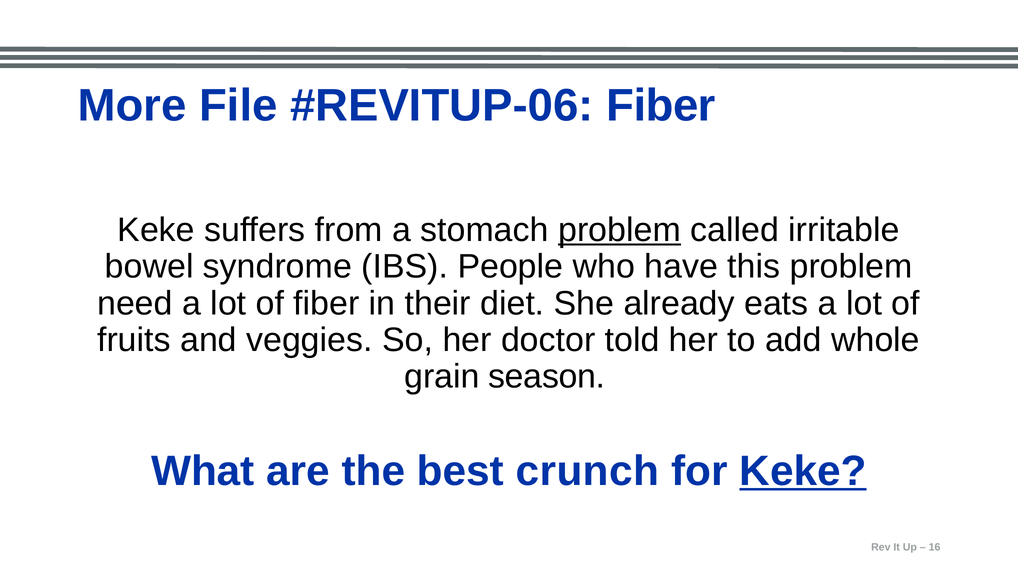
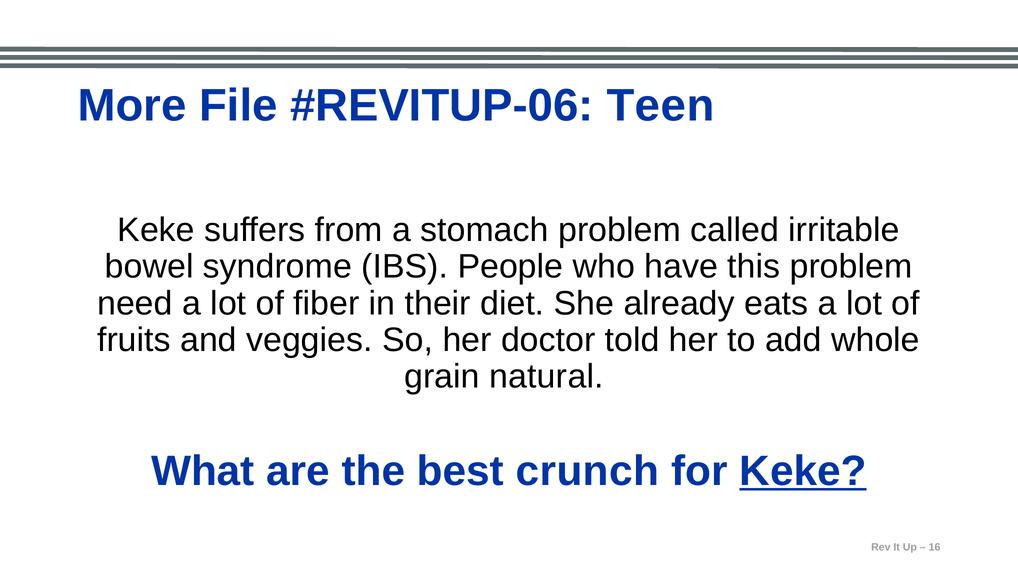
Fiber at (661, 105): Fiber -> Teen
problem at (619, 230) underline: present -> none
season: season -> natural
